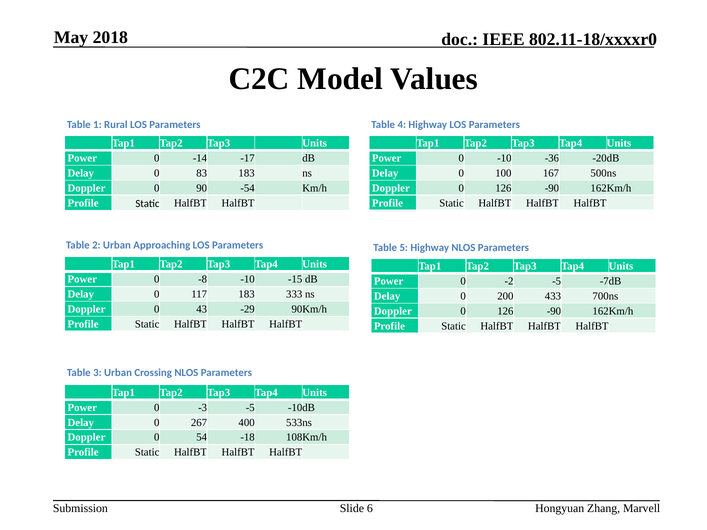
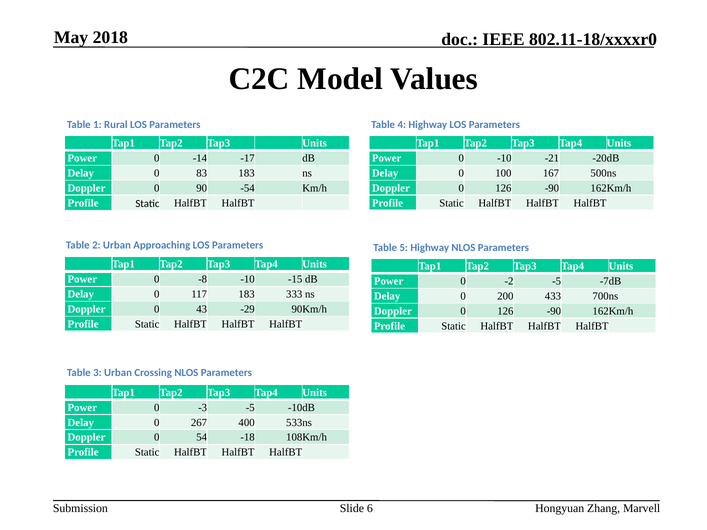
-36: -36 -> -21
